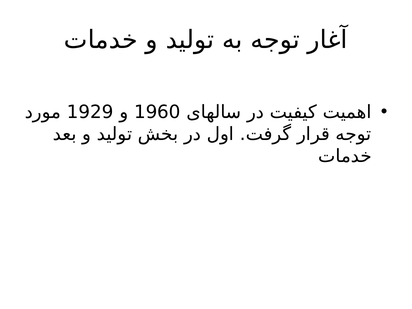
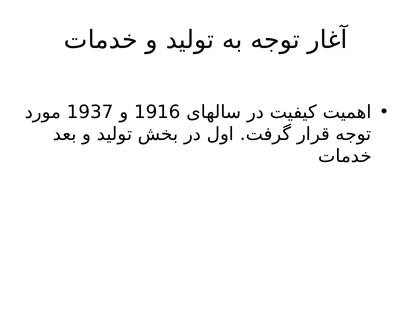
1929: 1929 -> 1937
1960: 1960 -> 1916
